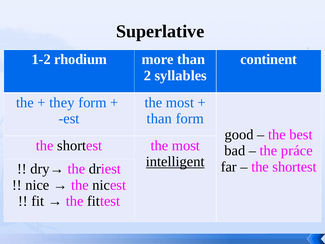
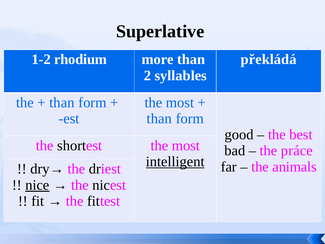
continent: continent -> překládá
they at (62, 102): they -> than
shortest at (295, 167): shortest -> animals
nice underline: none -> present
